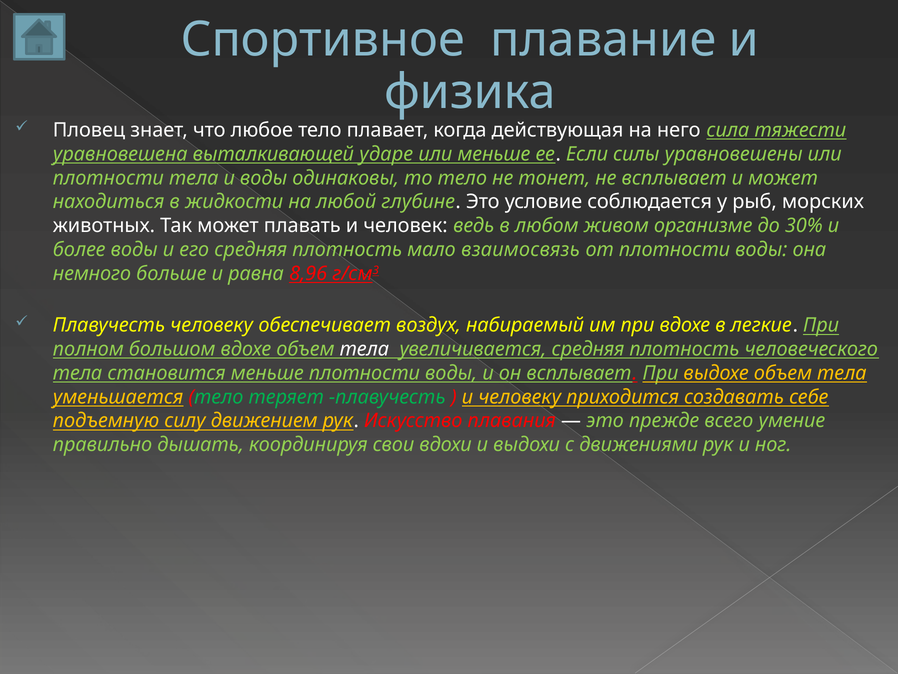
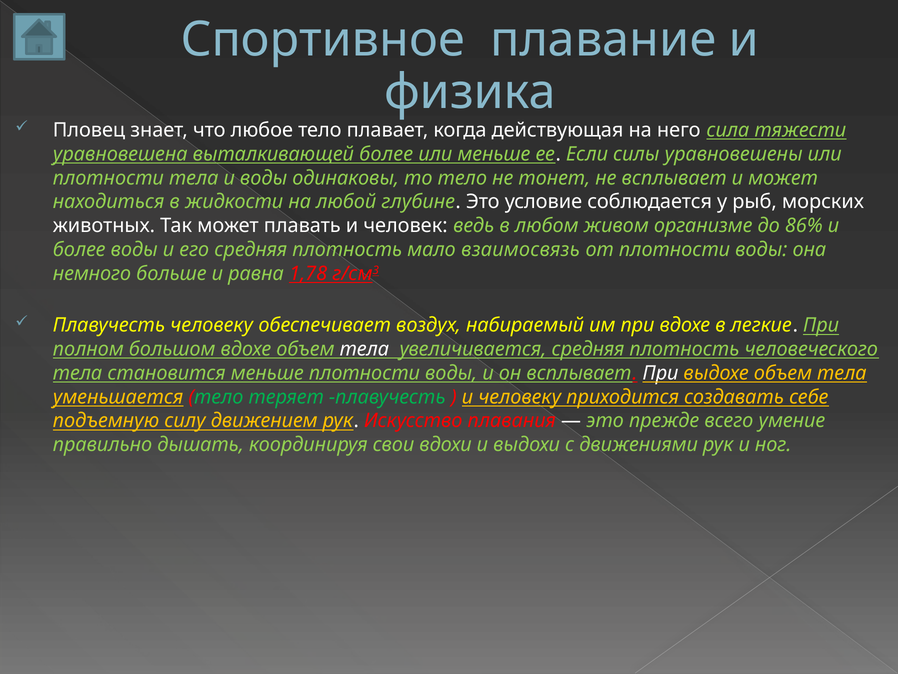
выталкивающей ударе: ударе -> более
30%: 30% -> 86%
8,96: 8,96 -> 1,78
При at (660, 373) colour: light green -> white
